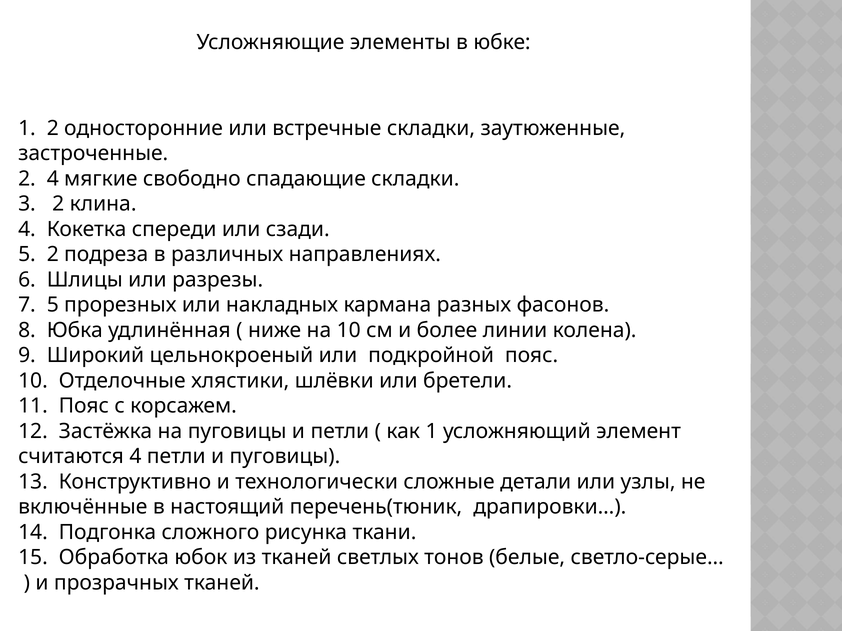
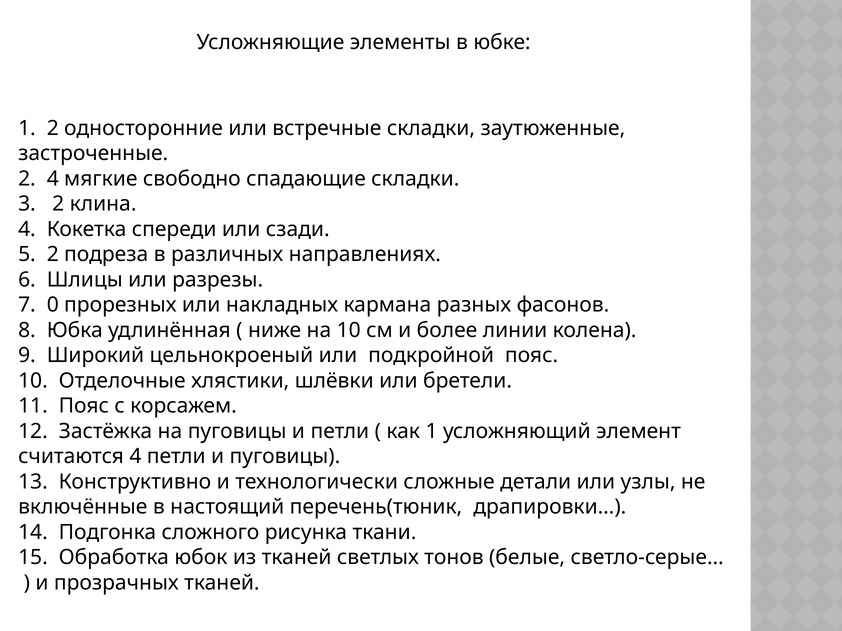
7 5: 5 -> 0
